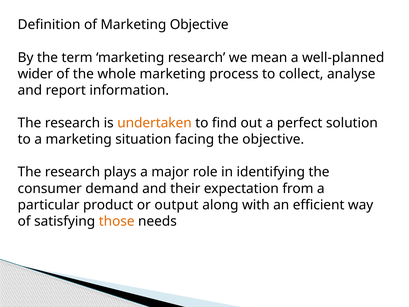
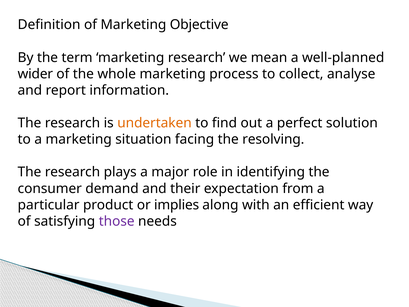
the objective: objective -> resolving
output: output -> implies
those colour: orange -> purple
